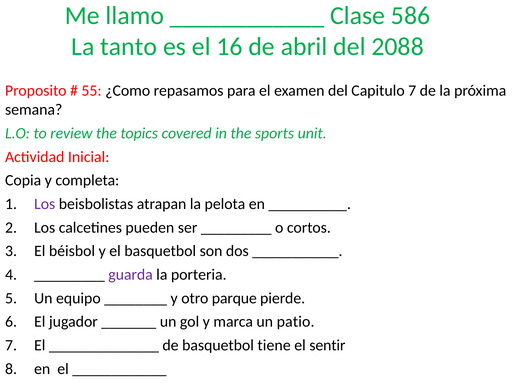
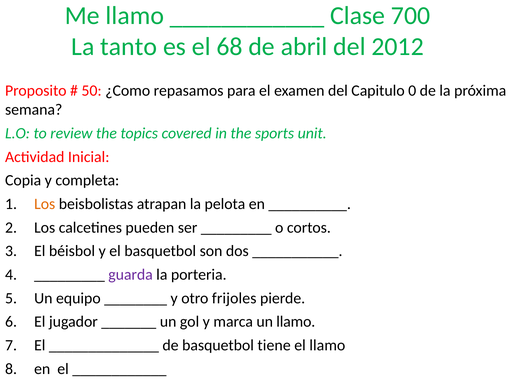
586: 586 -> 700
16: 16 -> 68
2088: 2088 -> 2012
55: 55 -> 50
Capitulo 7: 7 -> 0
Los at (45, 204) colour: purple -> orange
parque: parque -> frijoles
un patio: patio -> llamo
el sentir: sentir -> llamo
